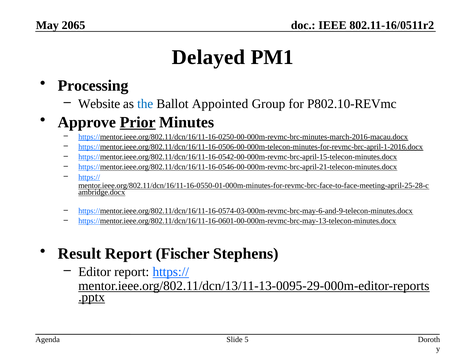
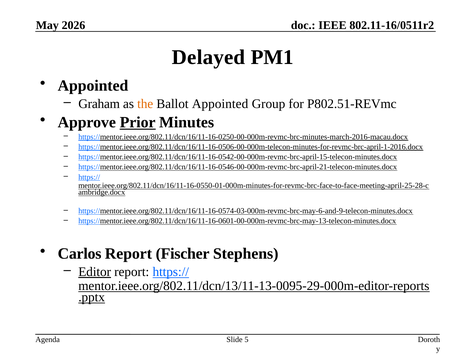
2065: 2065 -> 2026
Processing at (93, 85): Processing -> Appointed
Website: Website -> Graham
the colour: blue -> orange
P802.10-REVmc: P802.10-REVmc -> P802.51-REVmc
Result: Result -> Carlos
Editor underline: none -> present
